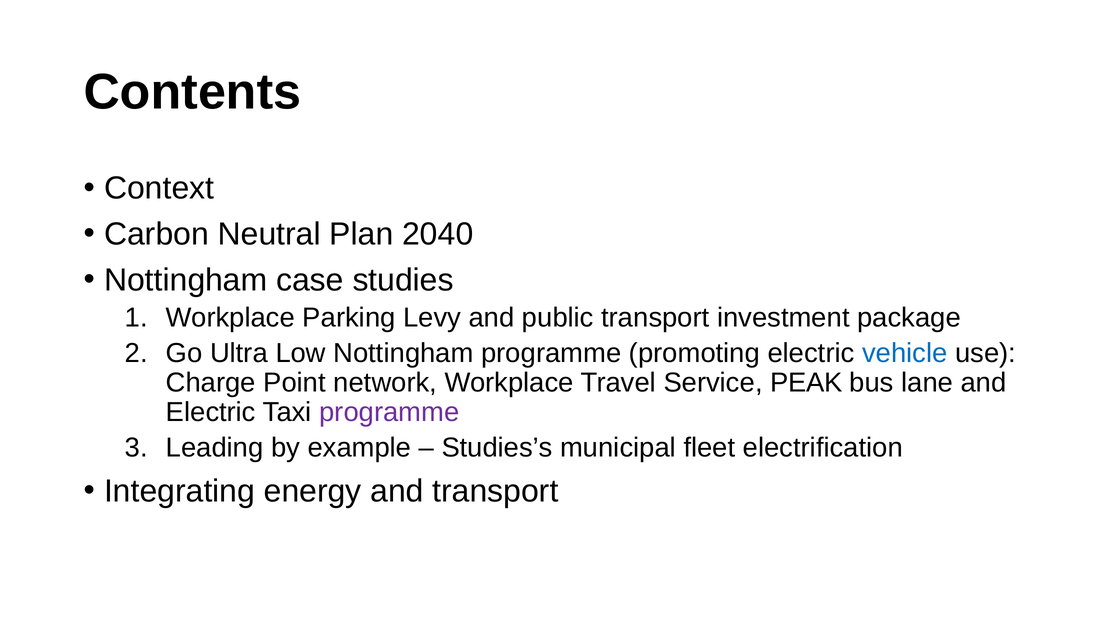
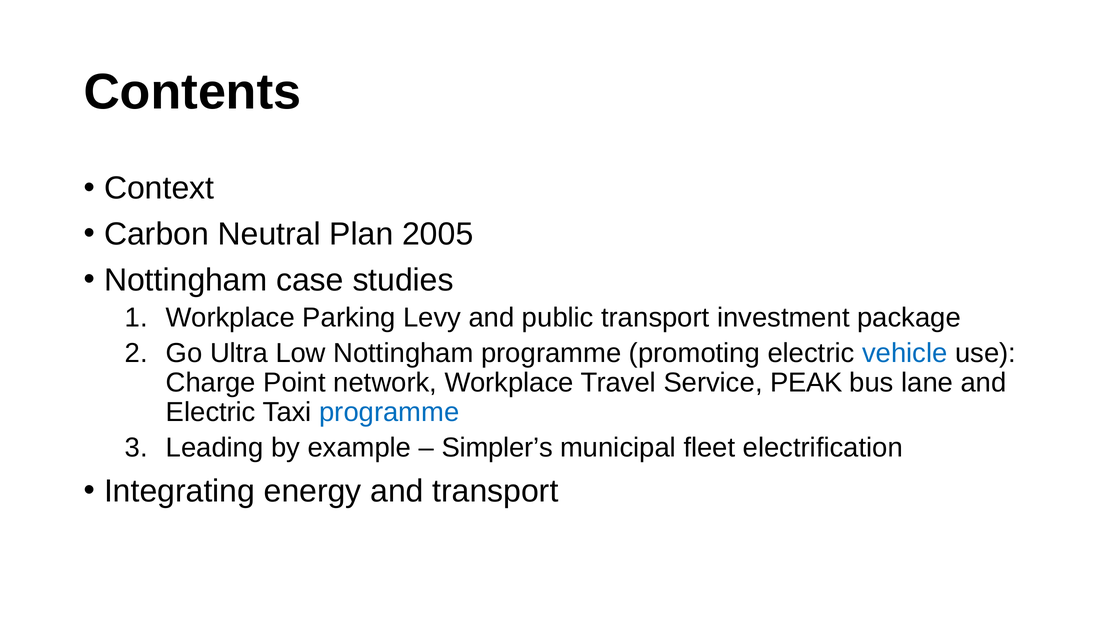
2040: 2040 -> 2005
programme at (389, 412) colour: purple -> blue
Studies’s: Studies’s -> Simpler’s
